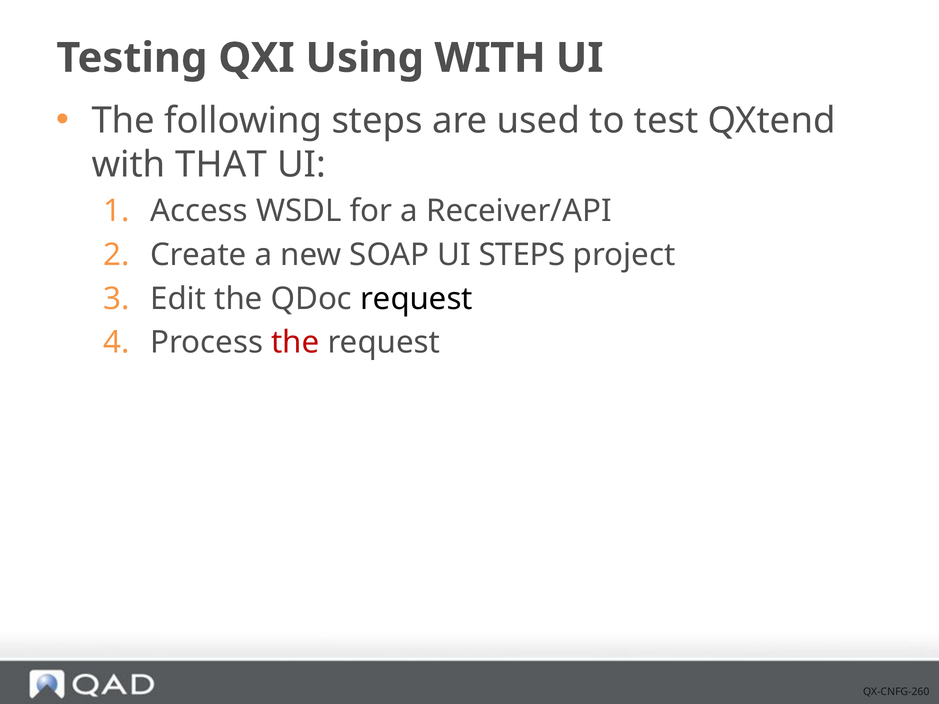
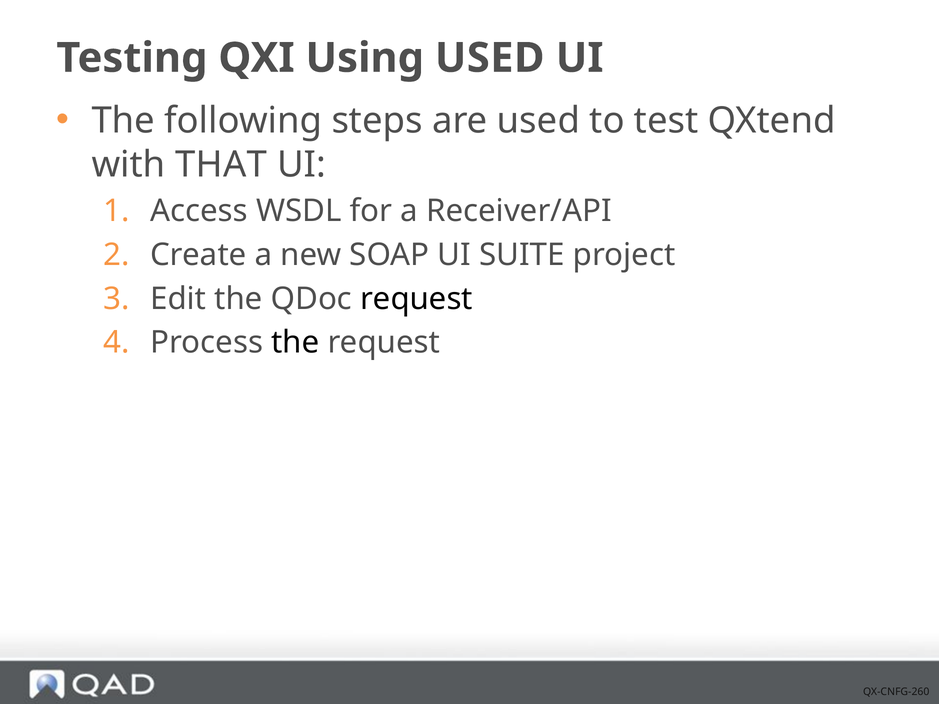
Using WITH: WITH -> USED
UI STEPS: STEPS -> SUITE
the at (295, 343) colour: red -> black
